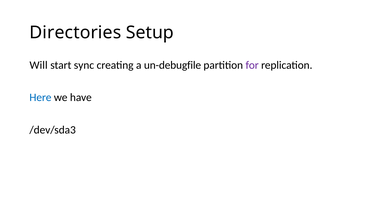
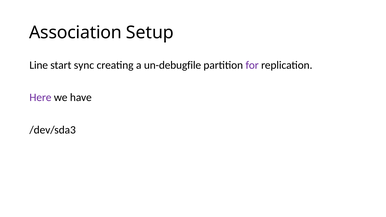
Directories: Directories -> Association
Will: Will -> Line
Here colour: blue -> purple
